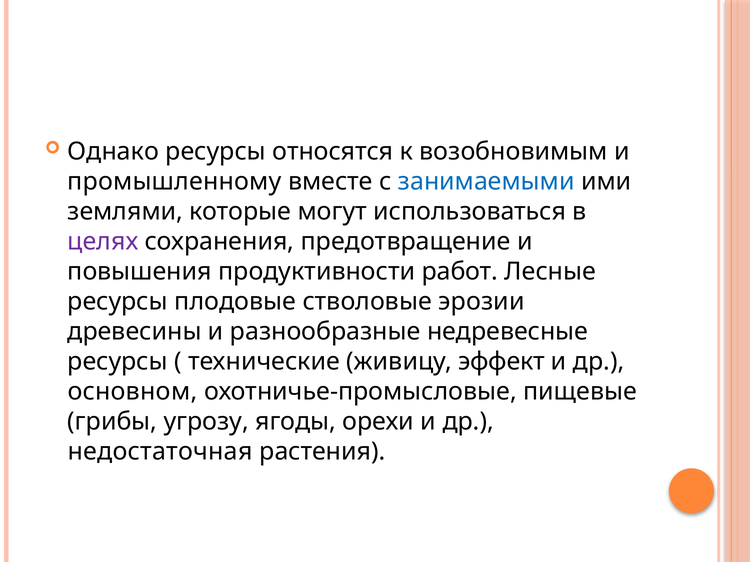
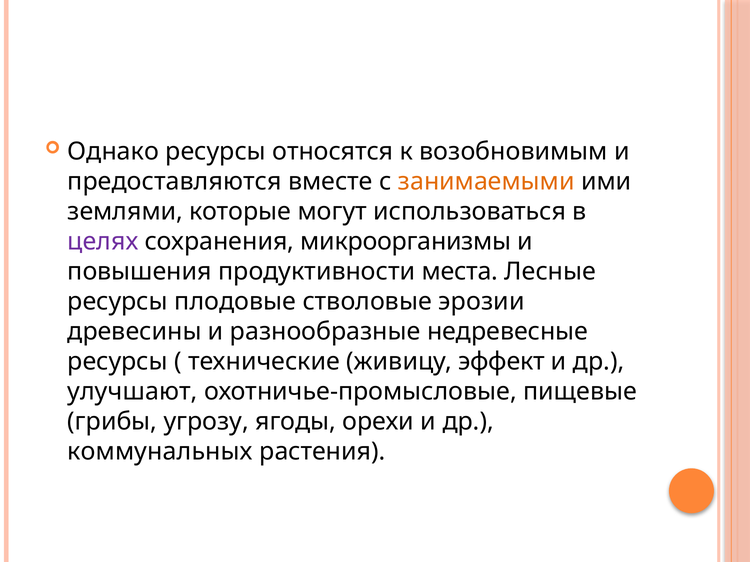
промышленному: промышленному -> предоставляются
занимаемыми colour: blue -> orange
предотвращение: предотвращение -> микроорганизмы
работ: работ -> места
основном: основном -> улучшают
недостаточная: недостаточная -> коммунальных
